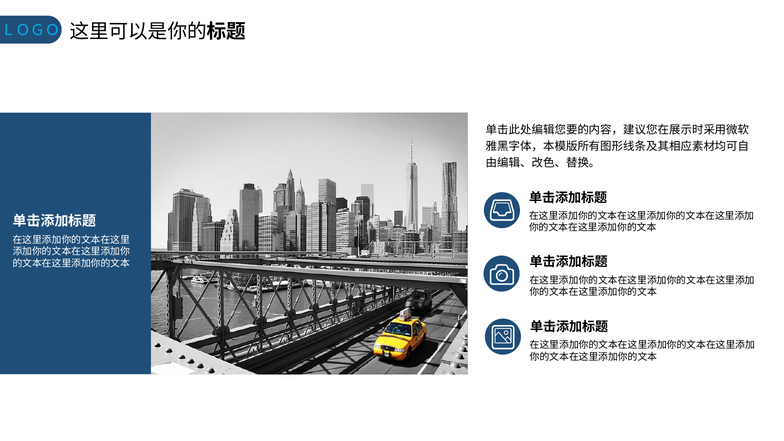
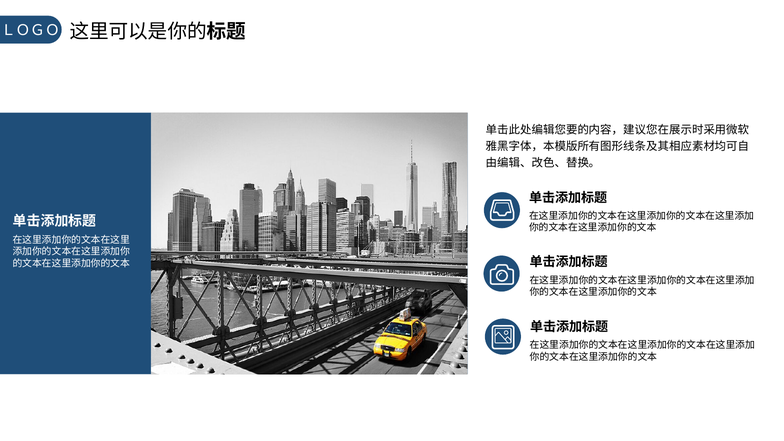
ＬＯＧＯ colour: light blue -> white
